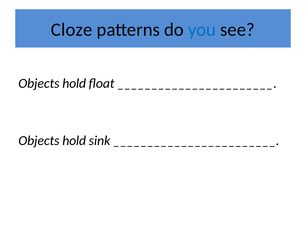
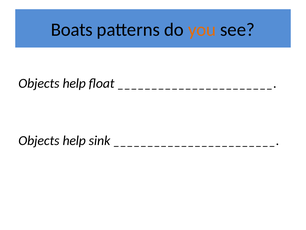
Cloze: Cloze -> Boats
you colour: blue -> orange
hold at (74, 83): hold -> help
hold at (74, 140): hold -> help
